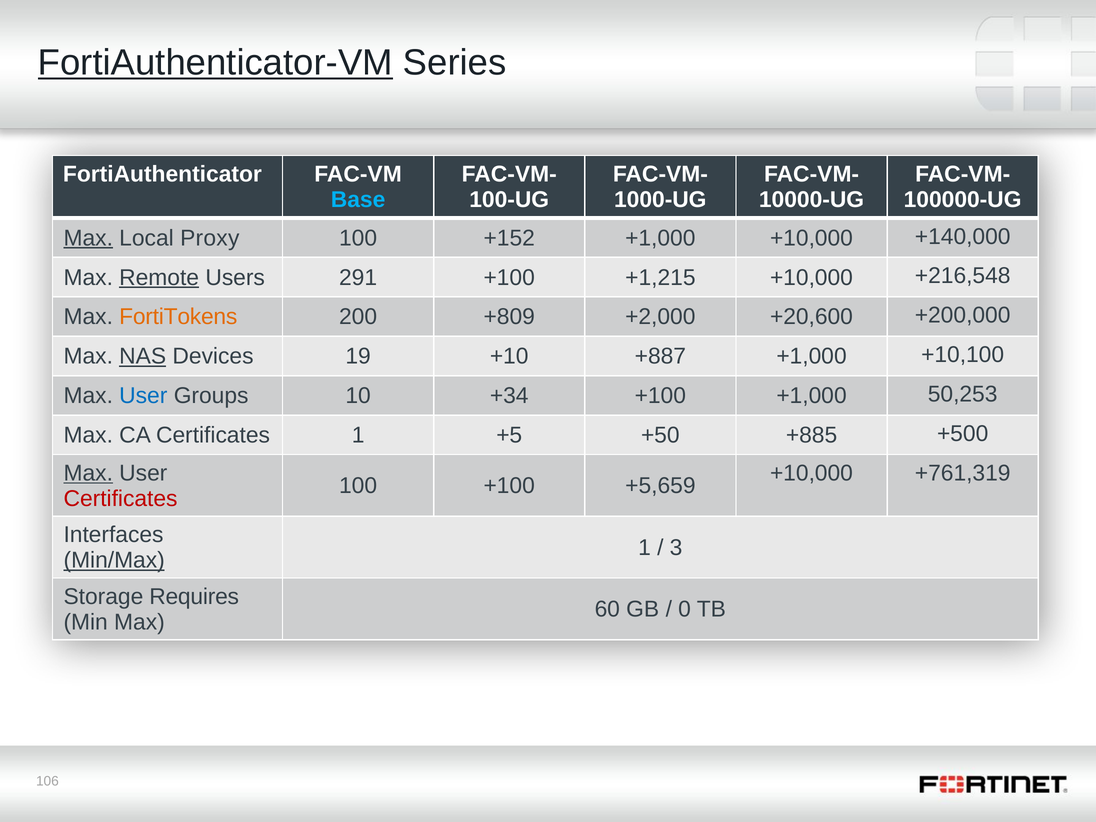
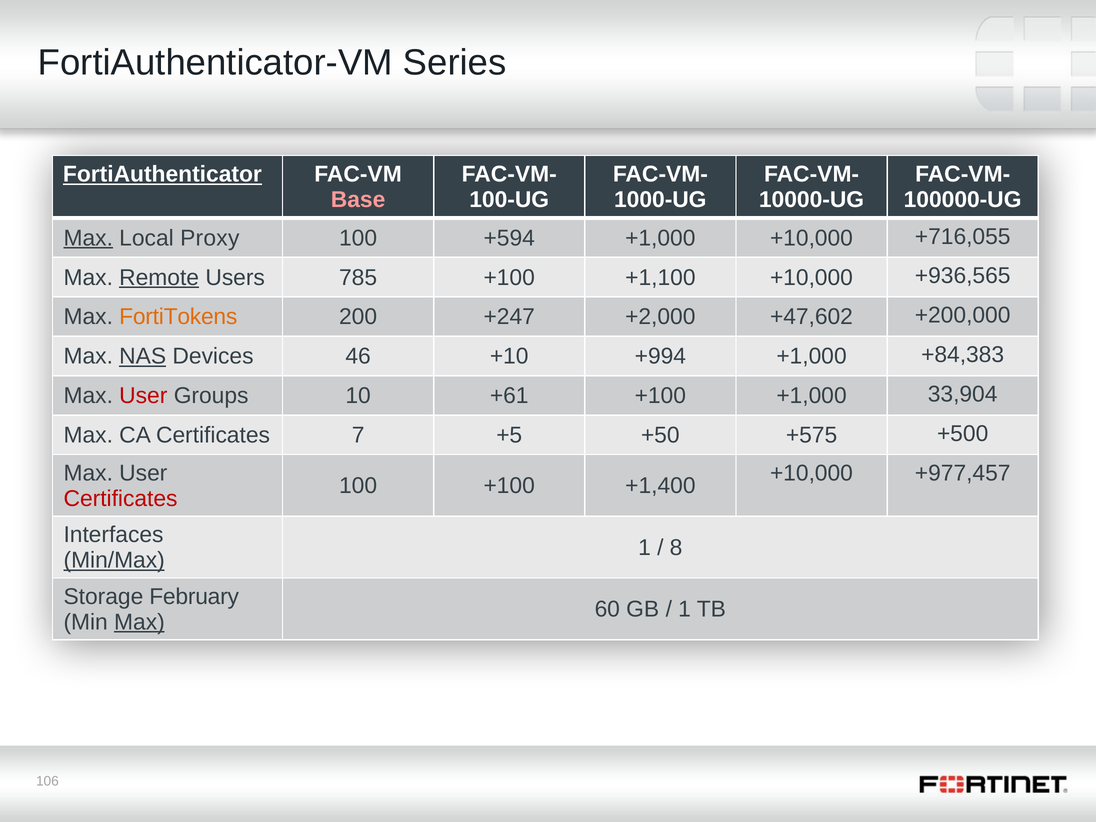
FortiAuthenticator-VM underline: present -> none
FortiAuthenticator underline: none -> present
Base colour: light blue -> pink
+152: +152 -> +594
+140,000: +140,000 -> +716,055
291: 291 -> 785
+1,215: +1,215 -> +1,100
+216,548: +216,548 -> +936,565
+809: +809 -> +247
+20,600: +20,600 -> +47,602
19: 19 -> 46
+887: +887 -> +994
+10,100: +10,100 -> +84,383
User at (143, 396) colour: blue -> red
+34: +34 -> +61
50,253: 50,253 -> 33,904
Certificates 1: 1 -> 7
+885: +885 -> +575
Max at (88, 473) underline: present -> none
+761,319: +761,319 -> +977,457
+5,659: +5,659 -> +1,400
3: 3 -> 8
Requires: Requires -> February
0 at (685, 609): 0 -> 1
Max at (139, 622) underline: none -> present
